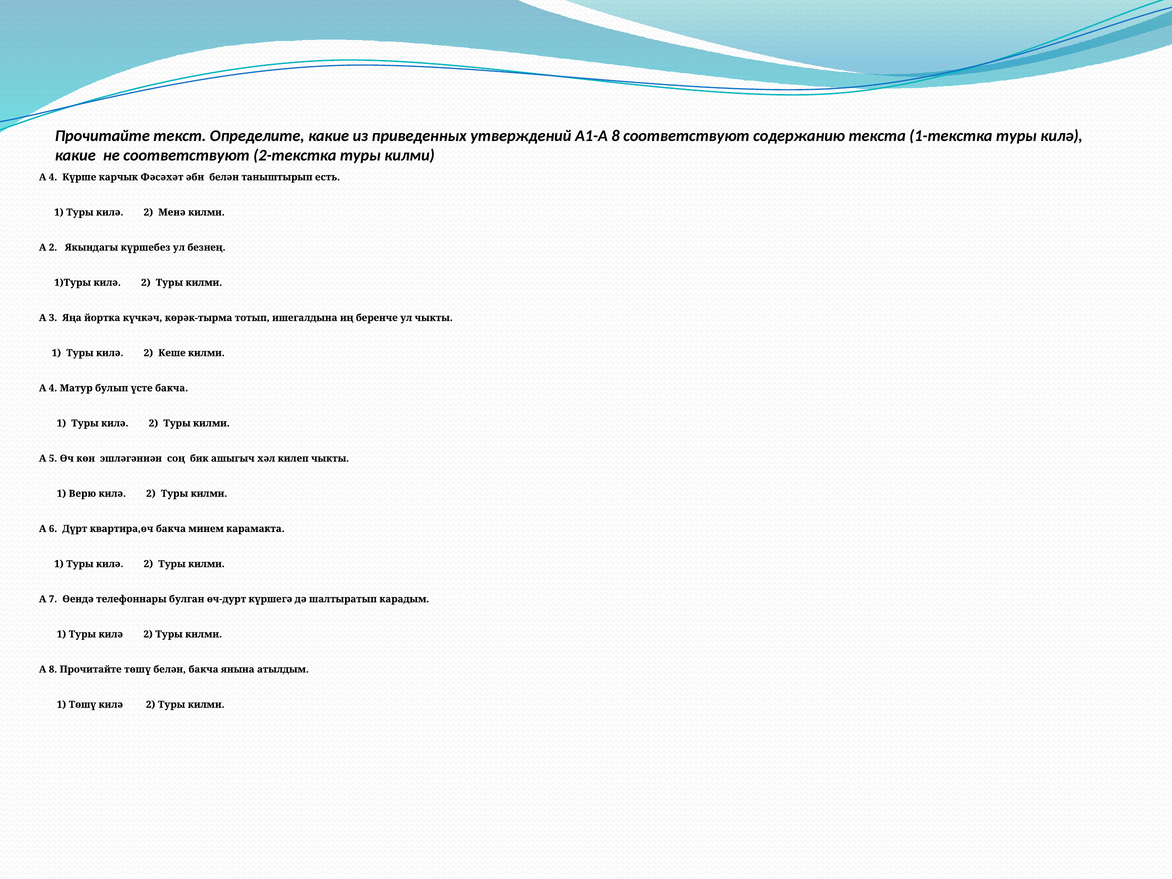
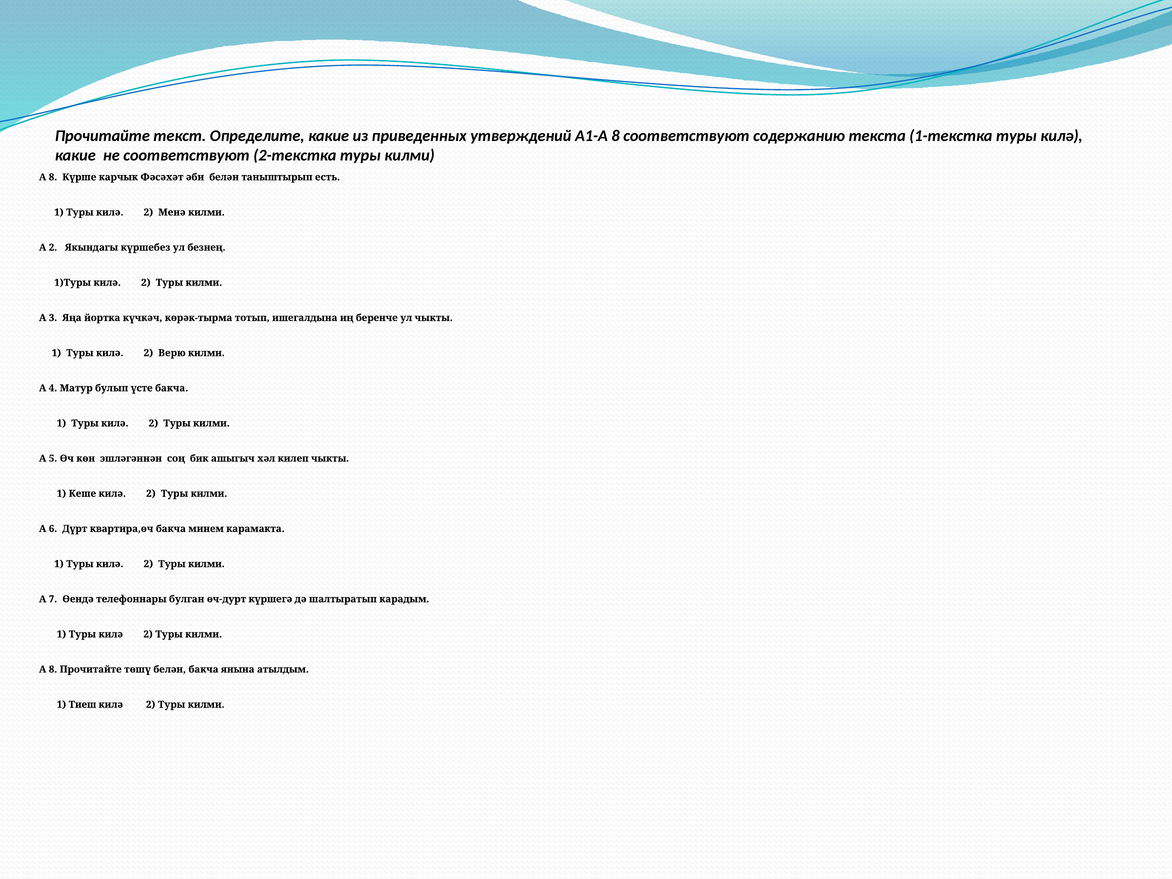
4 at (53, 177): 4 -> 8
Кеше: Кеше -> Верю
Верю: Верю -> Кеше
1 Төшү: Төшү -> Тиеш
